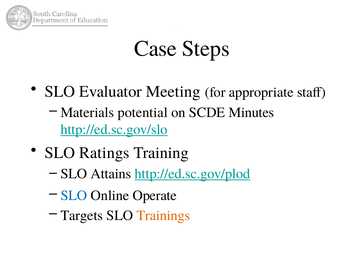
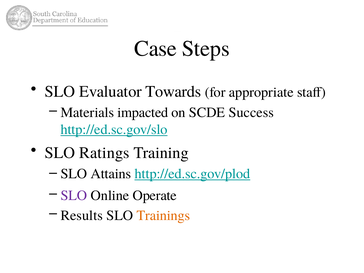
Meeting: Meeting -> Towards
potential: potential -> impacted
Minutes: Minutes -> Success
SLO at (74, 195) colour: blue -> purple
Targets: Targets -> Results
